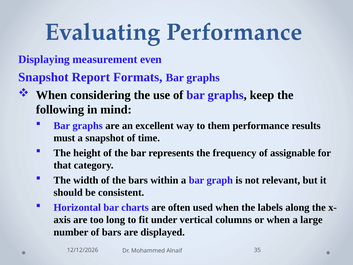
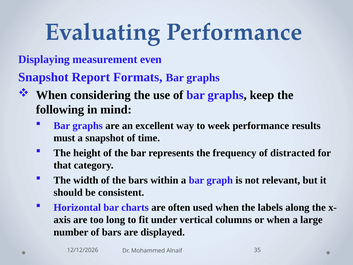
them: them -> week
assignable: assignable -> distracted
